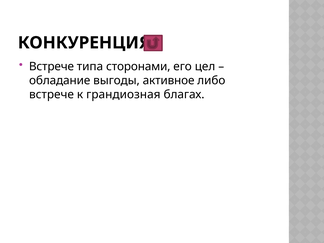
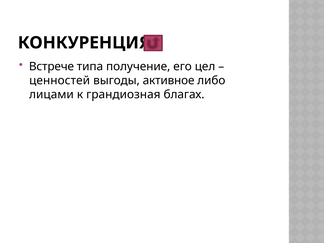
сторонами: сторонами -> получение
обладание: обладание -> ценностей
встрече at (51, 95): встрече -> лицами
